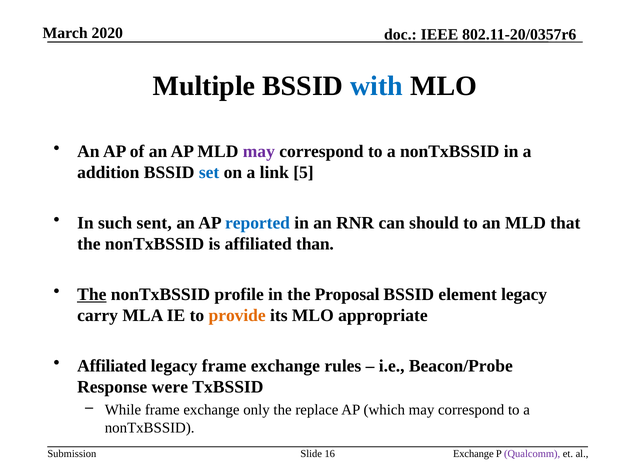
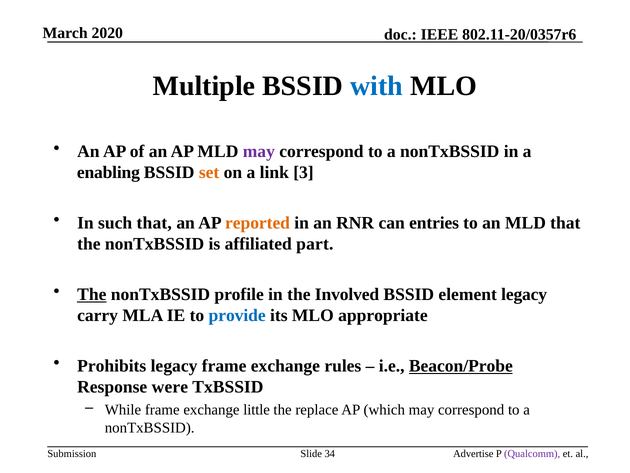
addition: addition -> enabling
set colour: blue -> orange
5: 5 -> 3
such sent: sent -> that
reported colour: blue -> orange
should: should -> entries
than: than -> part
Proposal: Proposal -> Involved
provide colour: orange -> blue
Affiliated at (112, 366): Affiliated -> Prohibits
Beacon/Probe underline: none -> present
only: only -> little
16: 16 -> 34
Exchange at (473, 453): Exchange -> Advertise
